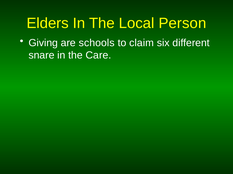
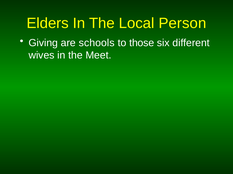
claim: claim -> those
snare: snare -> wives
Care: Care -> Meet
